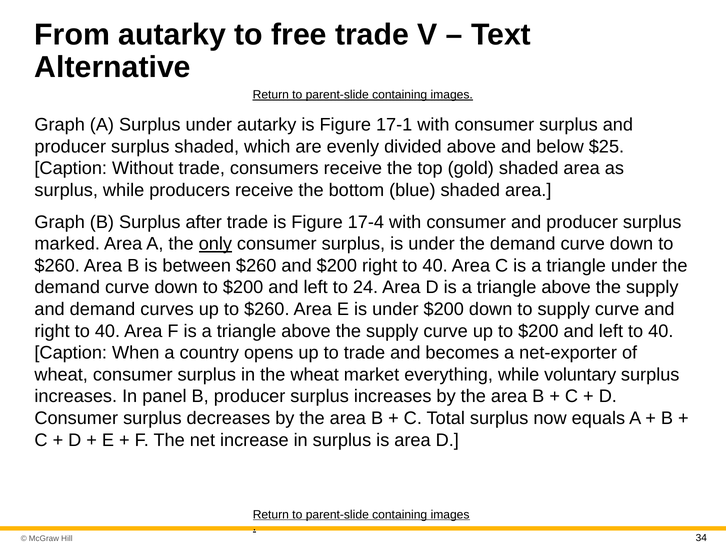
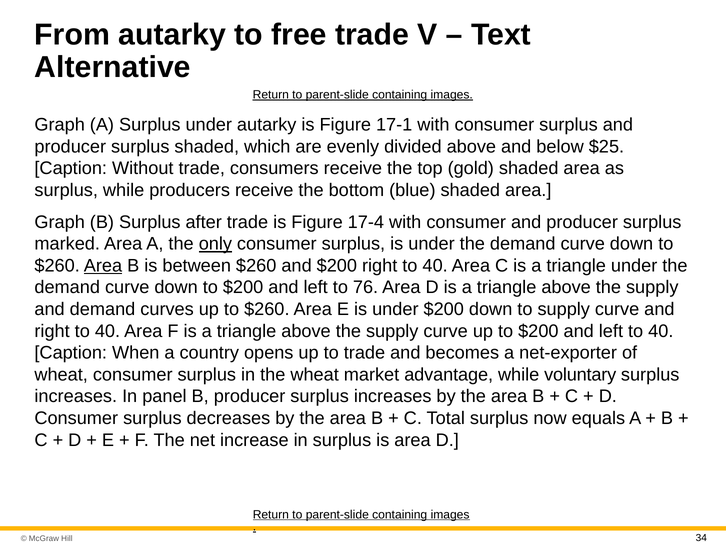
Area at (103, 265) underline: none -> present
24: 24 -> 76
everything: everything -> advantage
